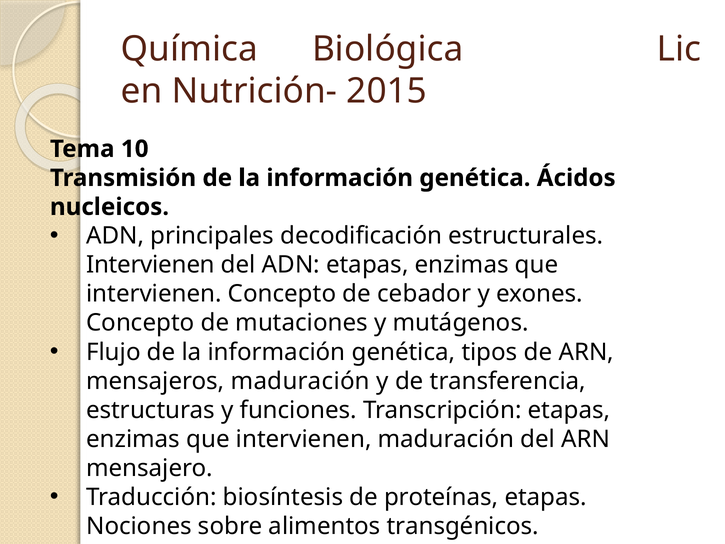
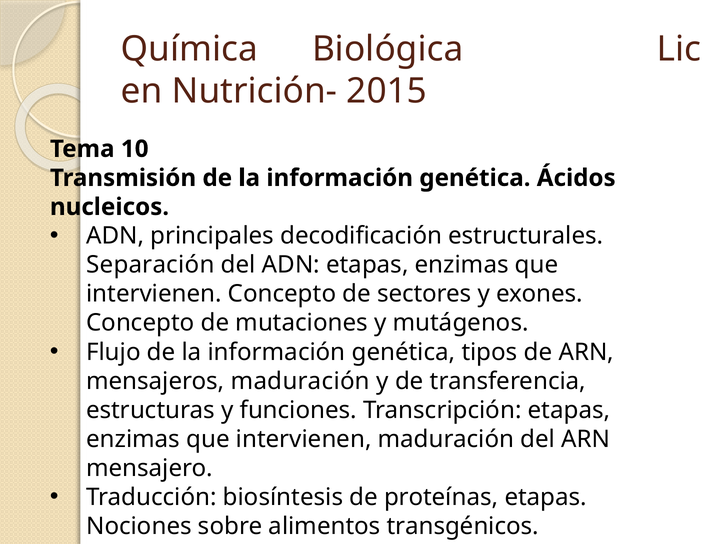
Intervienen at (151, 265): Intervienen -> Separación
cebador: cebador -> sectores
